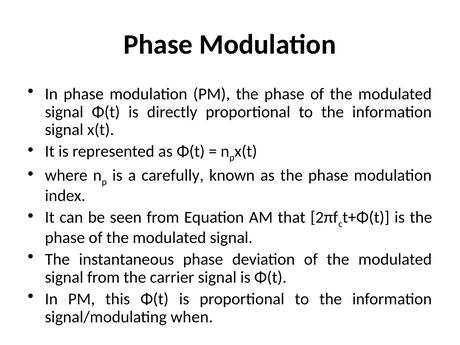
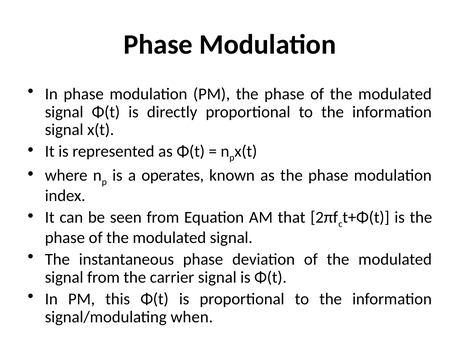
carefully: carefully -> operates
